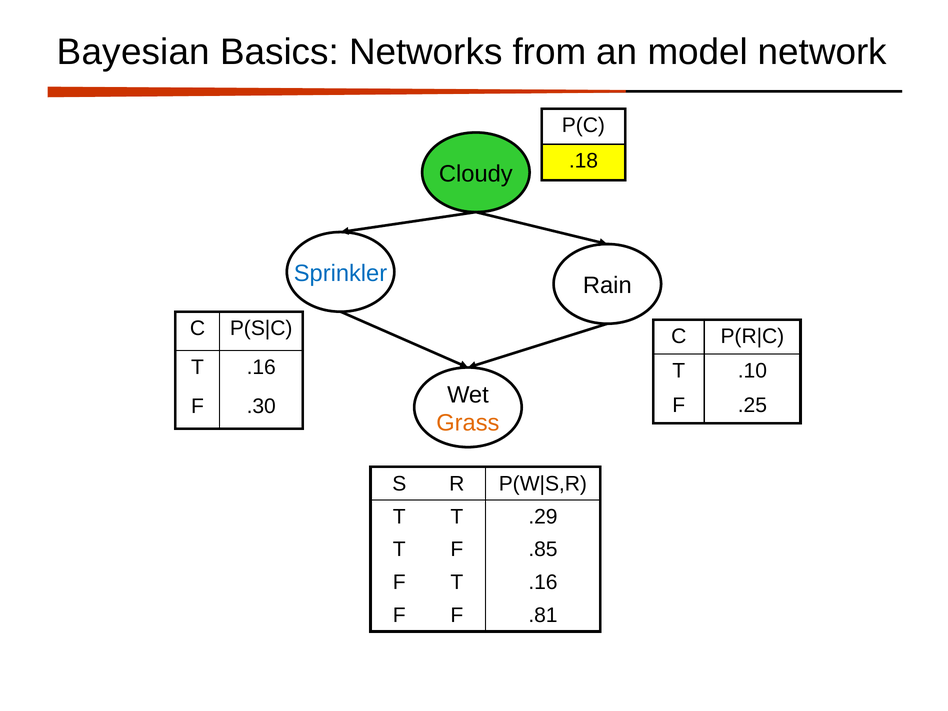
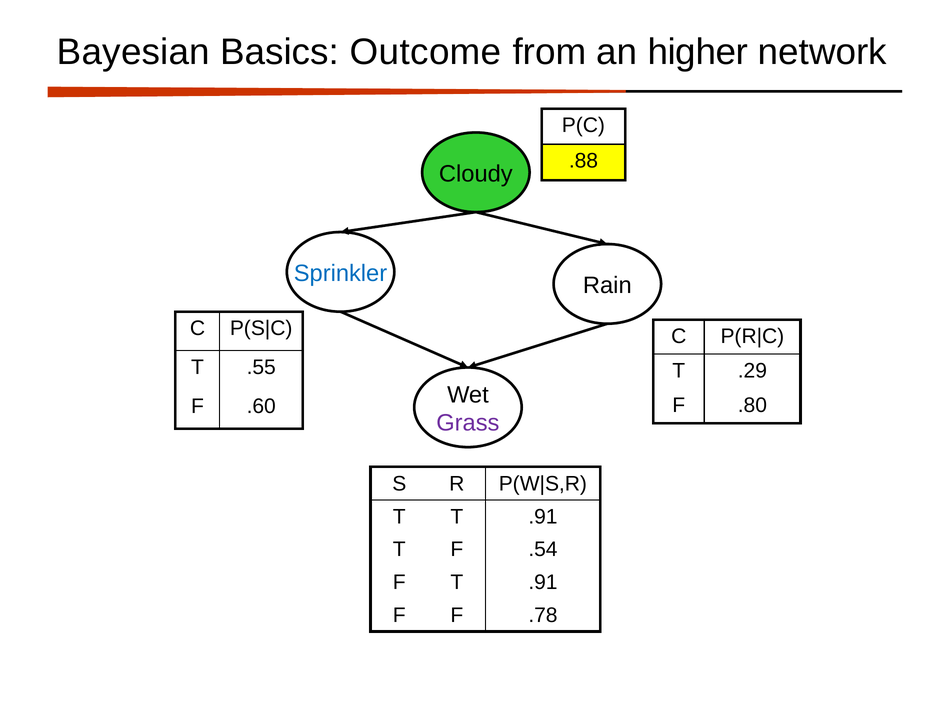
Networks: Networks -> Outcome
model: model -> higher
.18: .18 -> .88
.16 at (261, 367): .16 -> .55
.10: .10 -> .29
.25: .25 -> .80
.30: .30 -> .60
Grass colour: orange -> purple
T T .29: .29 -> .91
.85: .85 -> .54
F T .16: .16 -> .91
.81: .81 -> .78
